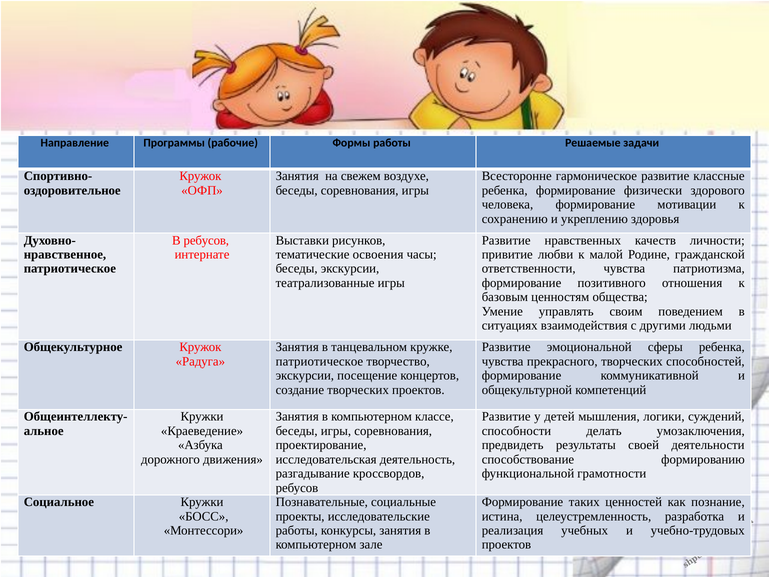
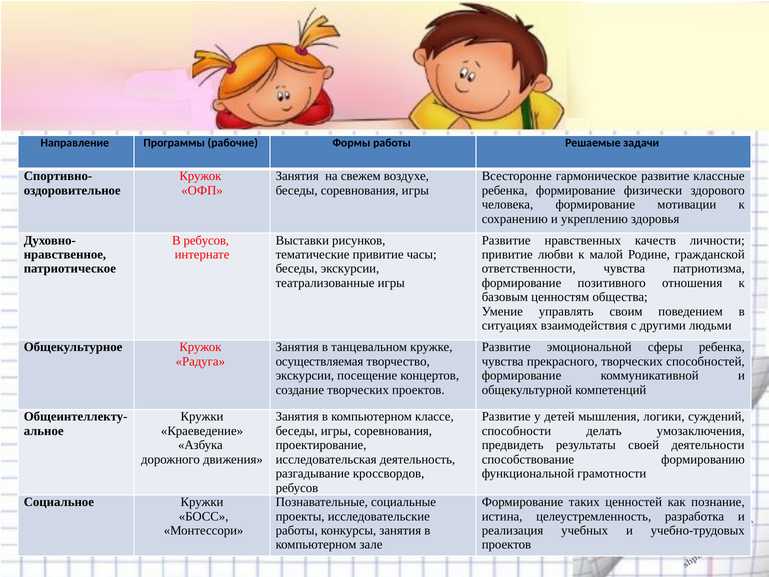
тематические освоения: освоения -> привитие
патриотическое at (319, 361): патриотическое -> осуществляемая
